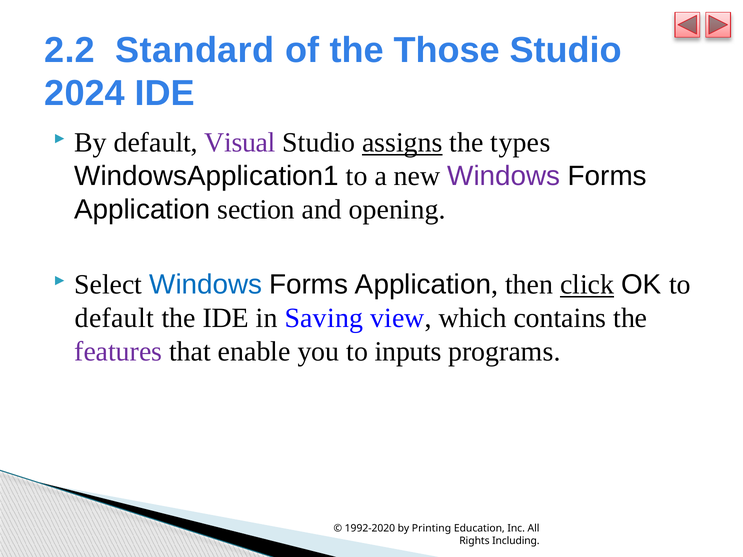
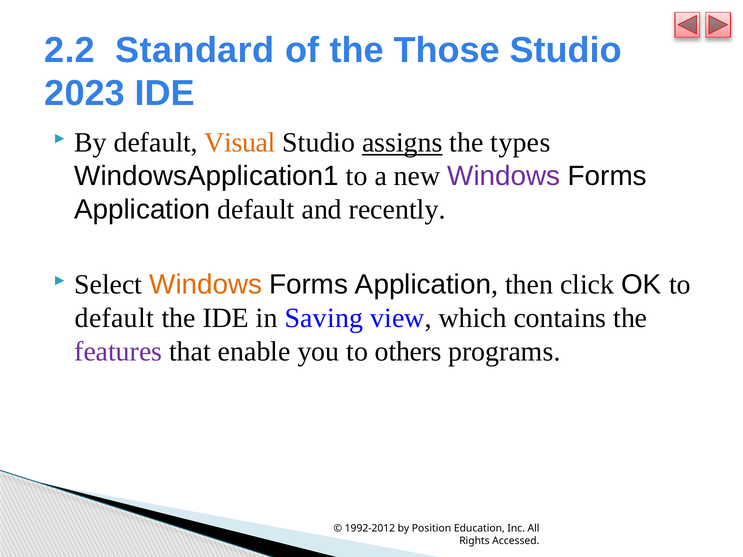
2024: 2024 -> 2023
Visual colour: purple -> orange
Application section: section -> default
opening: opening -> recently
Windows at (206, 285) colour: blue -> orange
click underline: present -> none
inputs: inputs -> others
1992-2020: 1992-2020 -> 1992-2012
Printing: Printing -> Position
Including: Including -> Accessed
